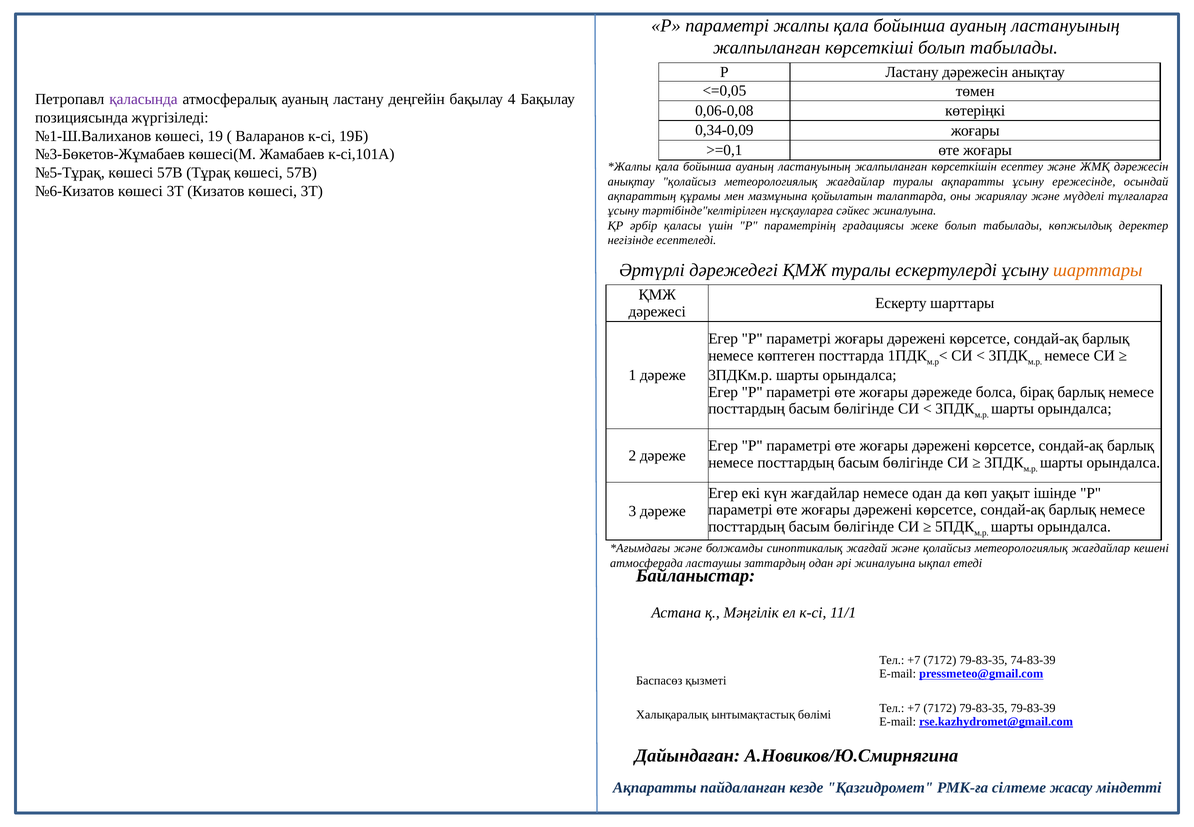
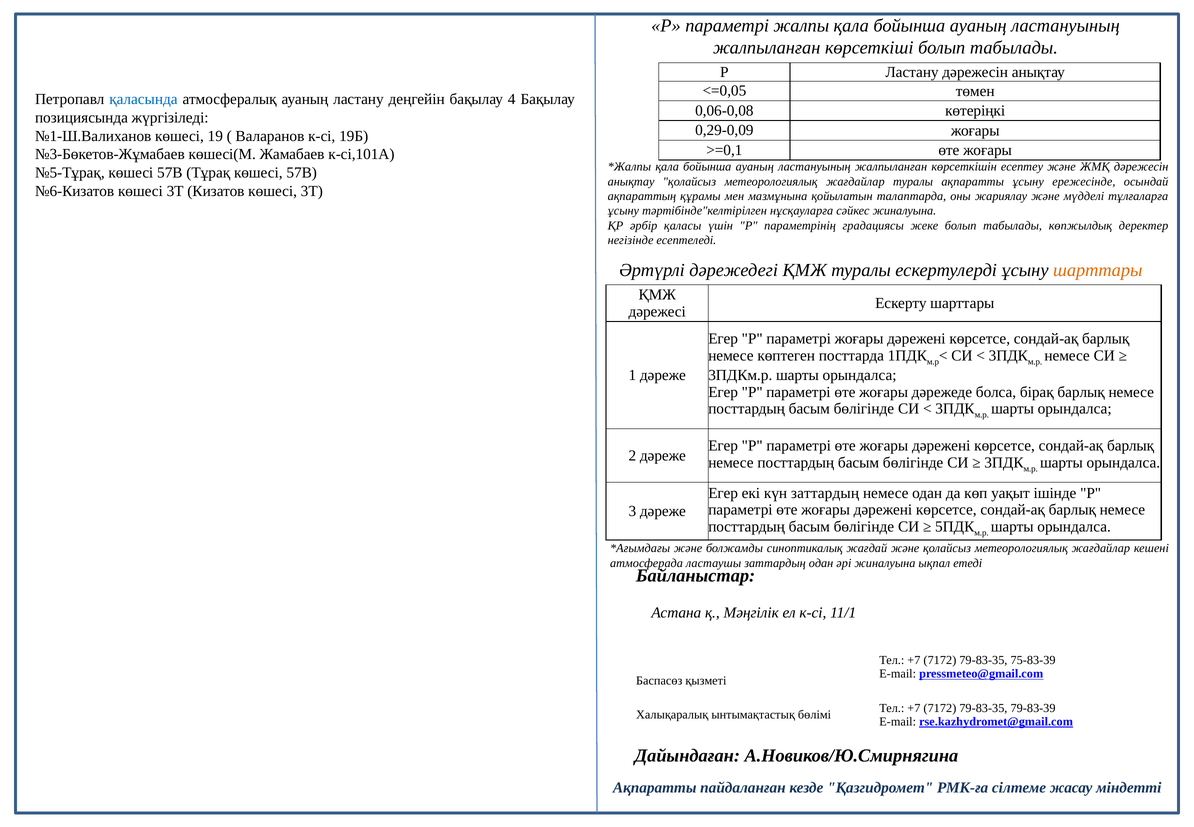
қаласында colour: purple -> blue
0,34-0,09: 0,34-0,09 -> 0,29-0,09
күн жағдайлар: жағдайлар -> заттардың
74-83-39: 74-83-39 -> 75-83-39
